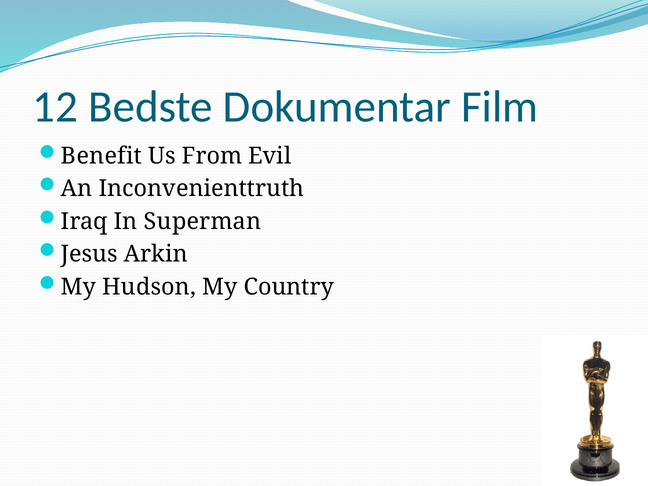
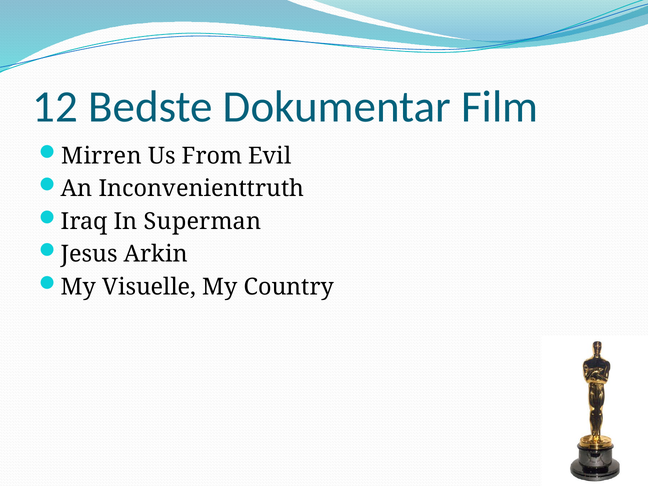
Benefit: Benefit -> Mirren
Hudson: Hudson -> Visuelle
